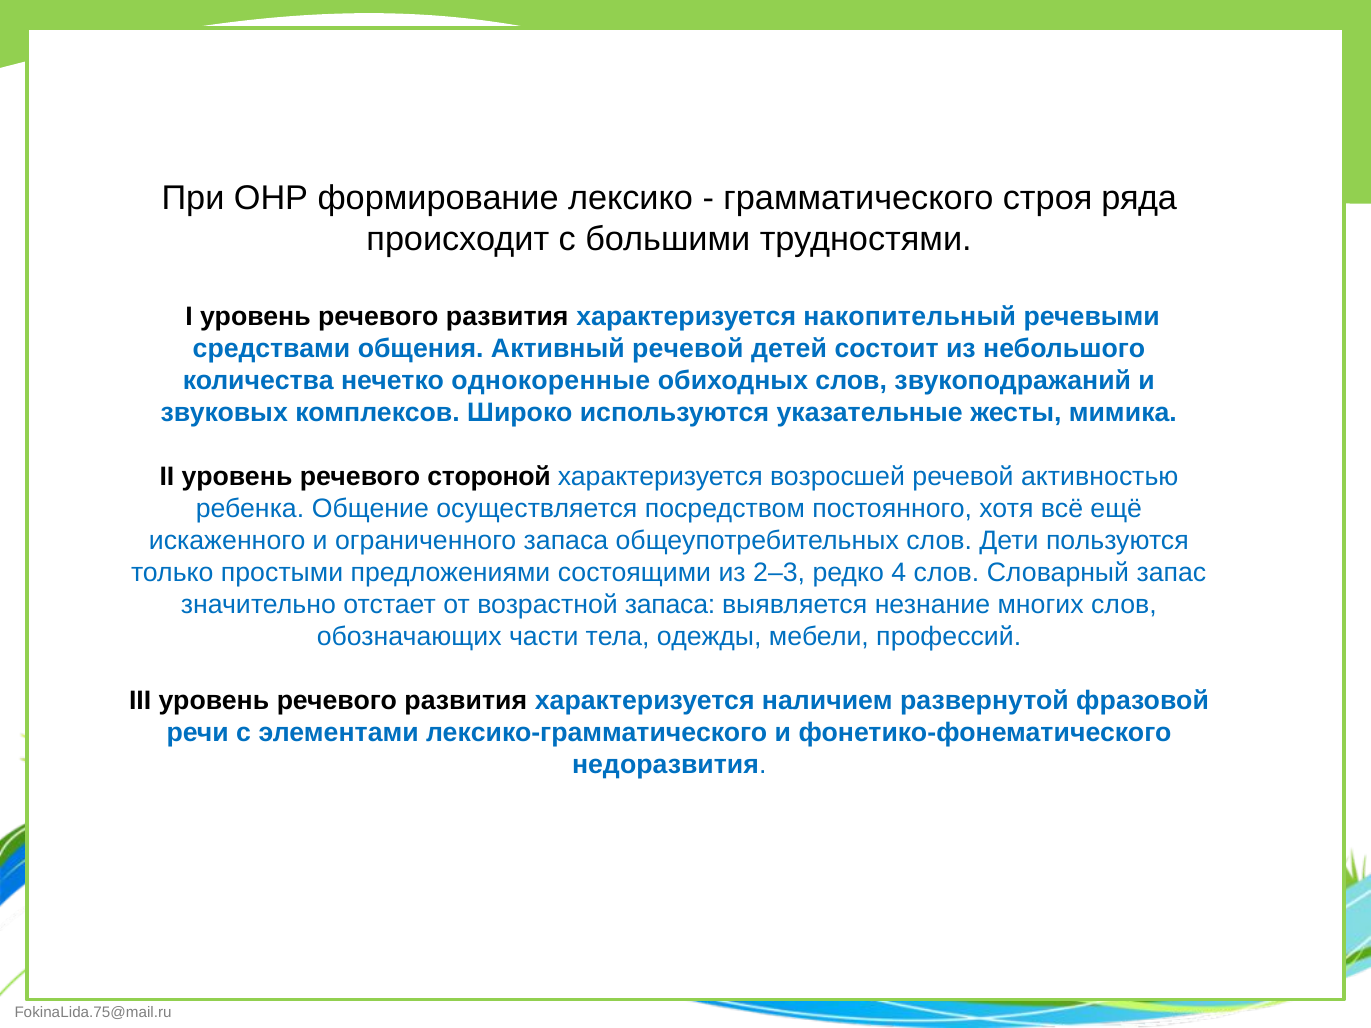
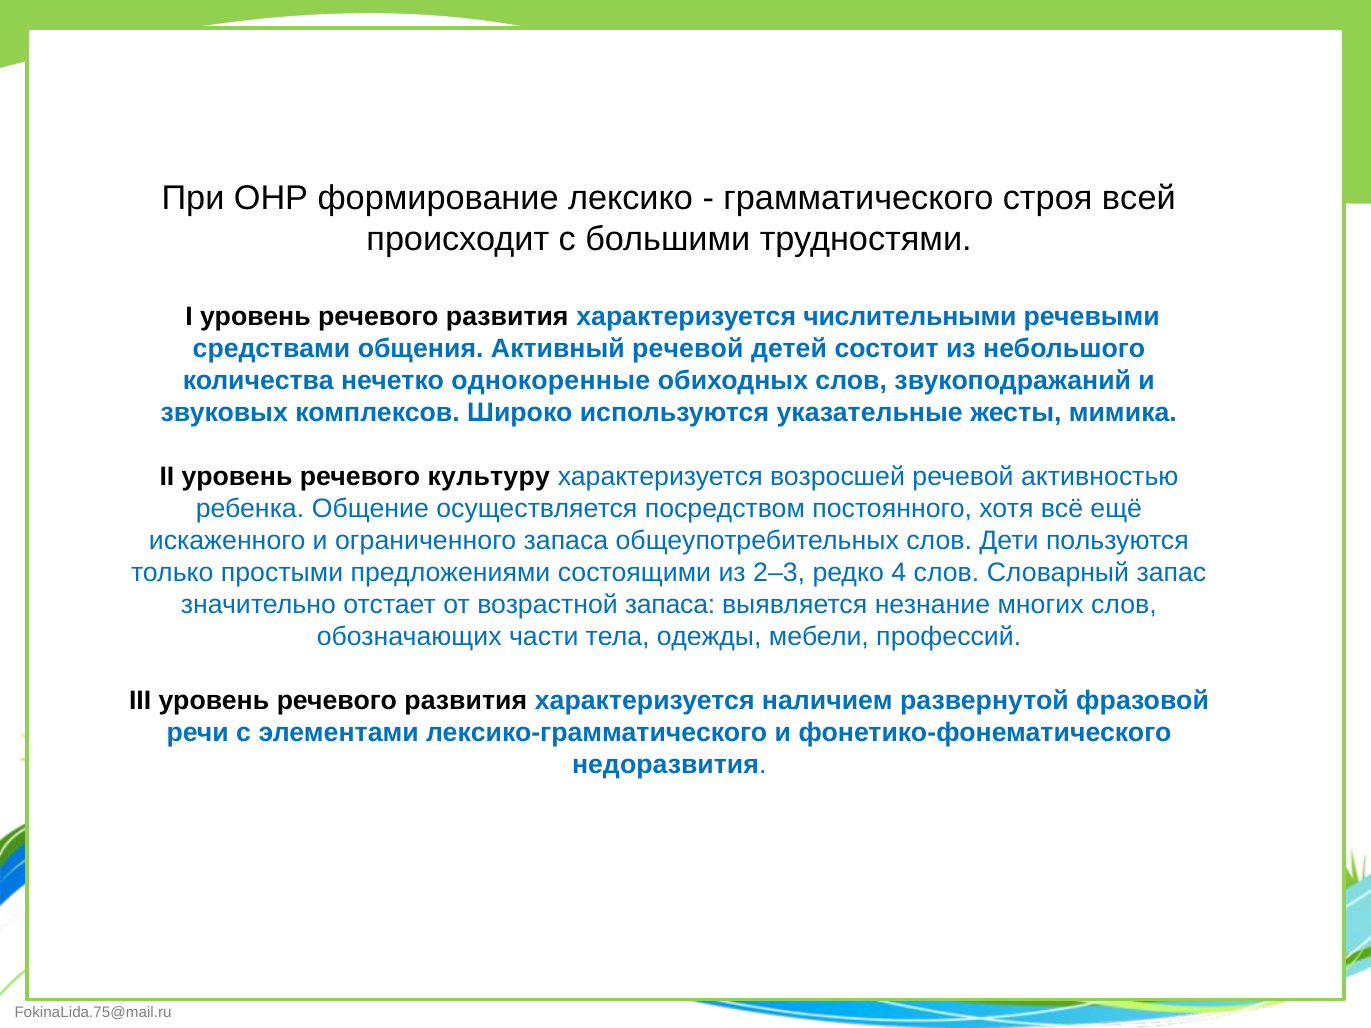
ряда: ряда -> всей
накопительный: накопительный -> числительными
стороной: стороной -> культуру
